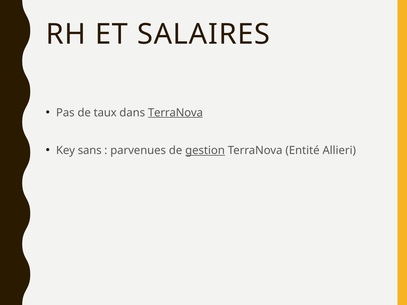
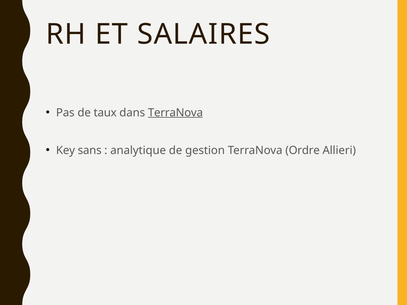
parvenues: parvenues -> analytique
gestion underline: present -> none
Entité: Entité -> Ordre
